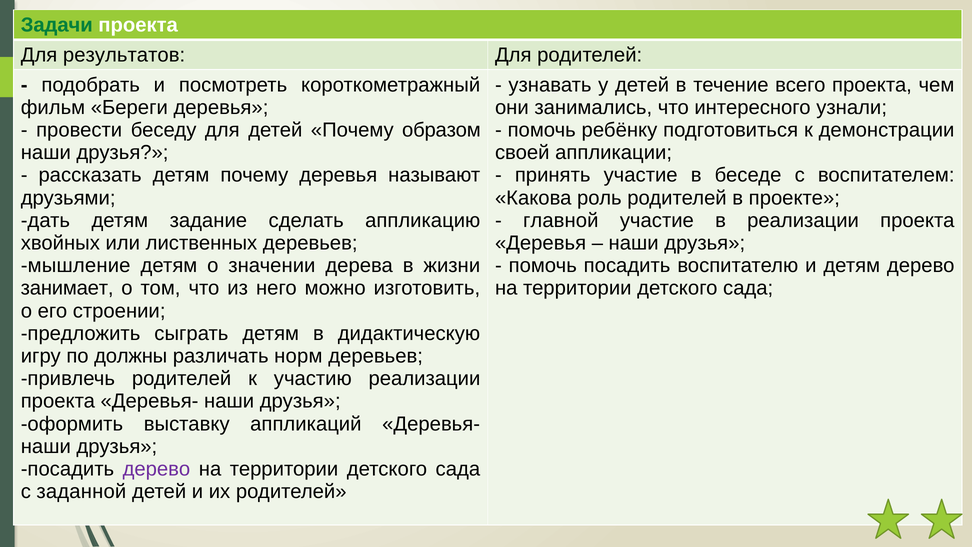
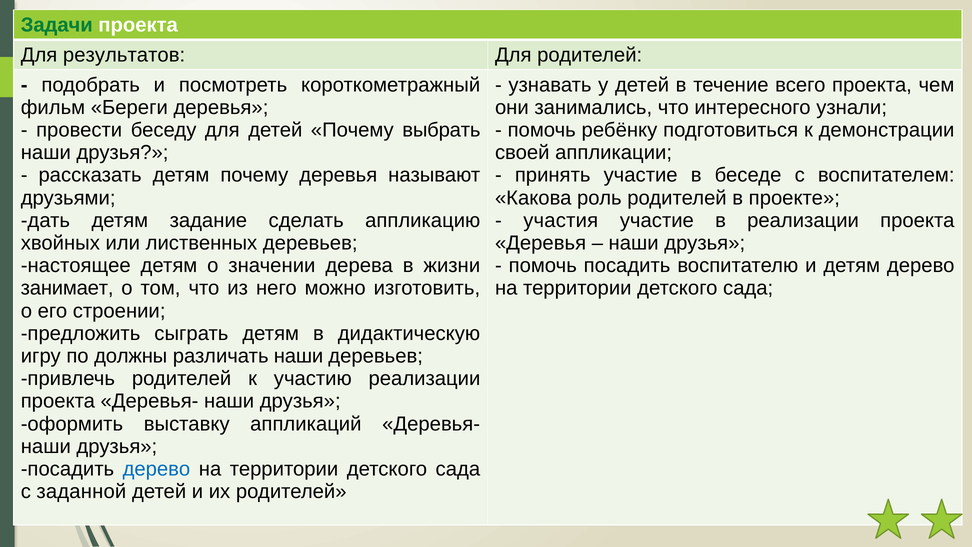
образом: образом -> выбрать
главной: главной -> участия
мышление: мышление -> настоящее
различать норм: норм -> наши
дерево at (156, 469) colour: purple -> blue
